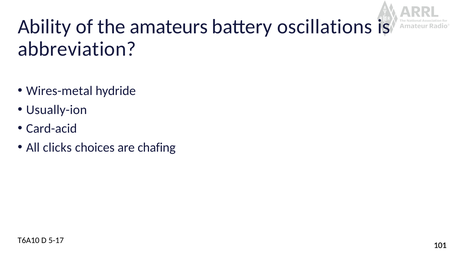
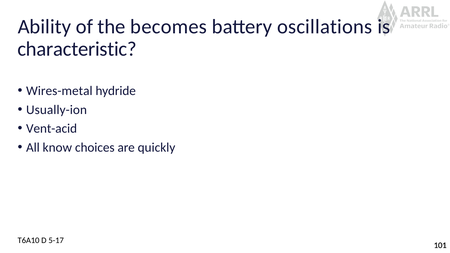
amateurs: amateurs -> becomes
abbreviation: abbreviation -> characteristic
Card-acid: Card-acid -> Vent-acid
clicks: clicks -> know
chafing: chafing -> quickly
